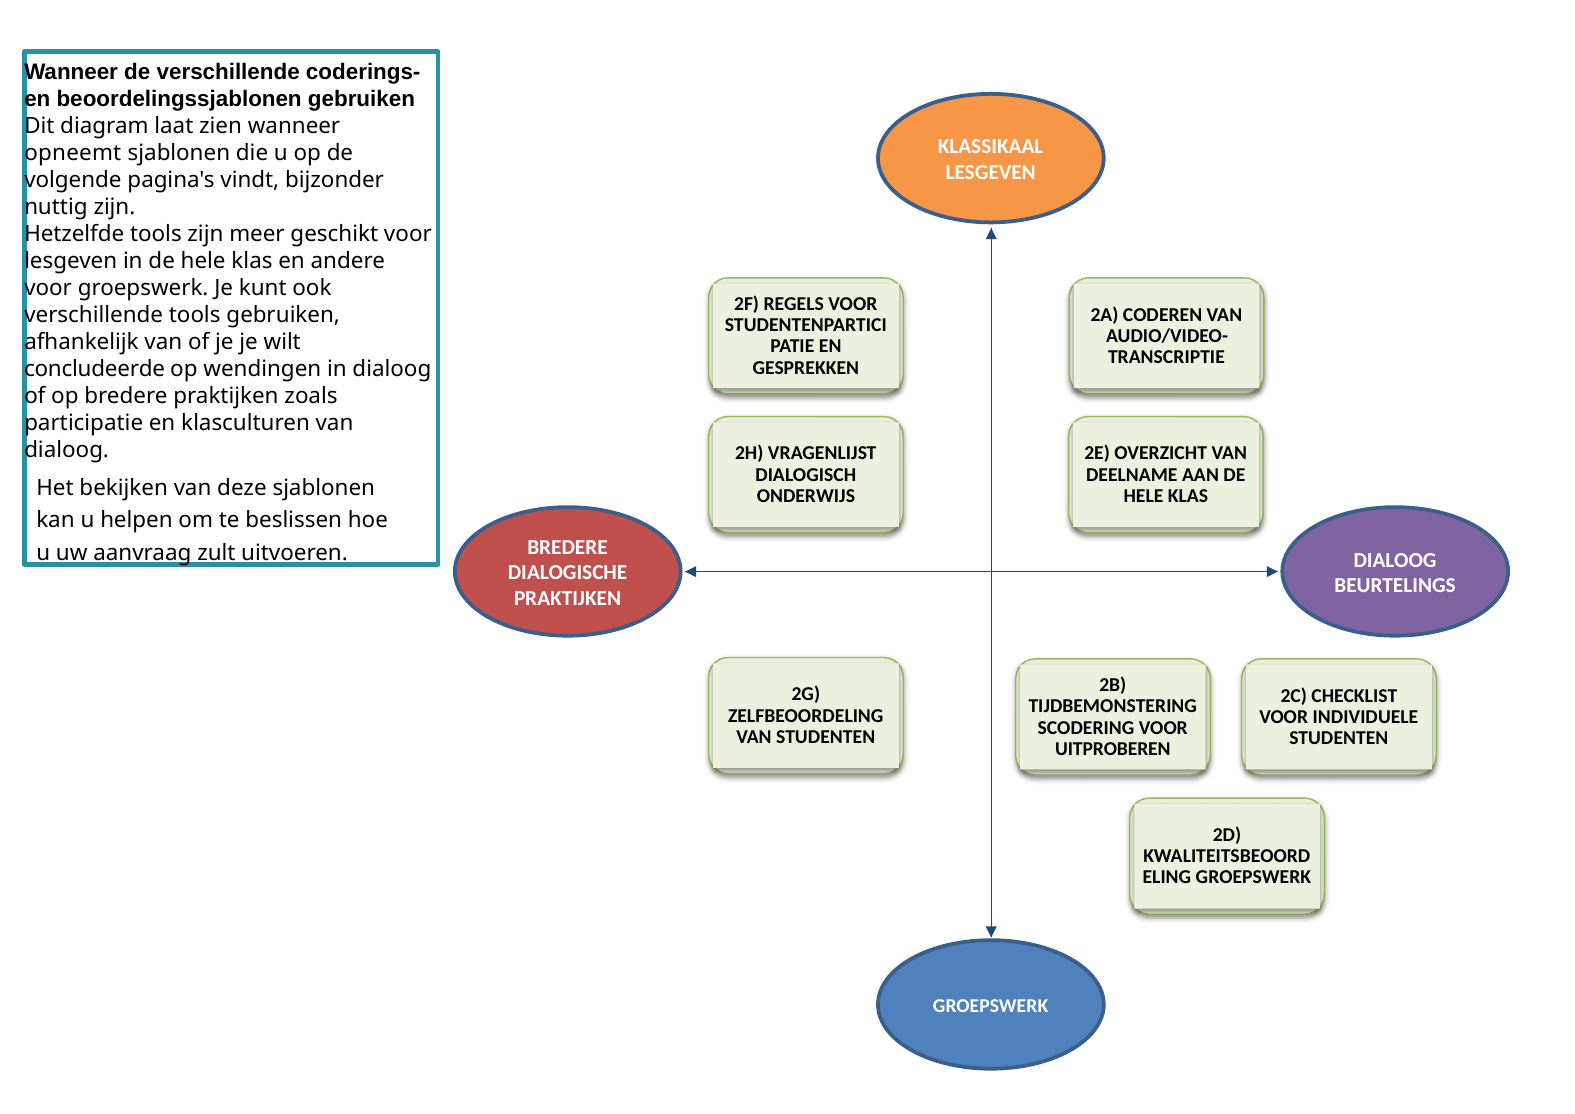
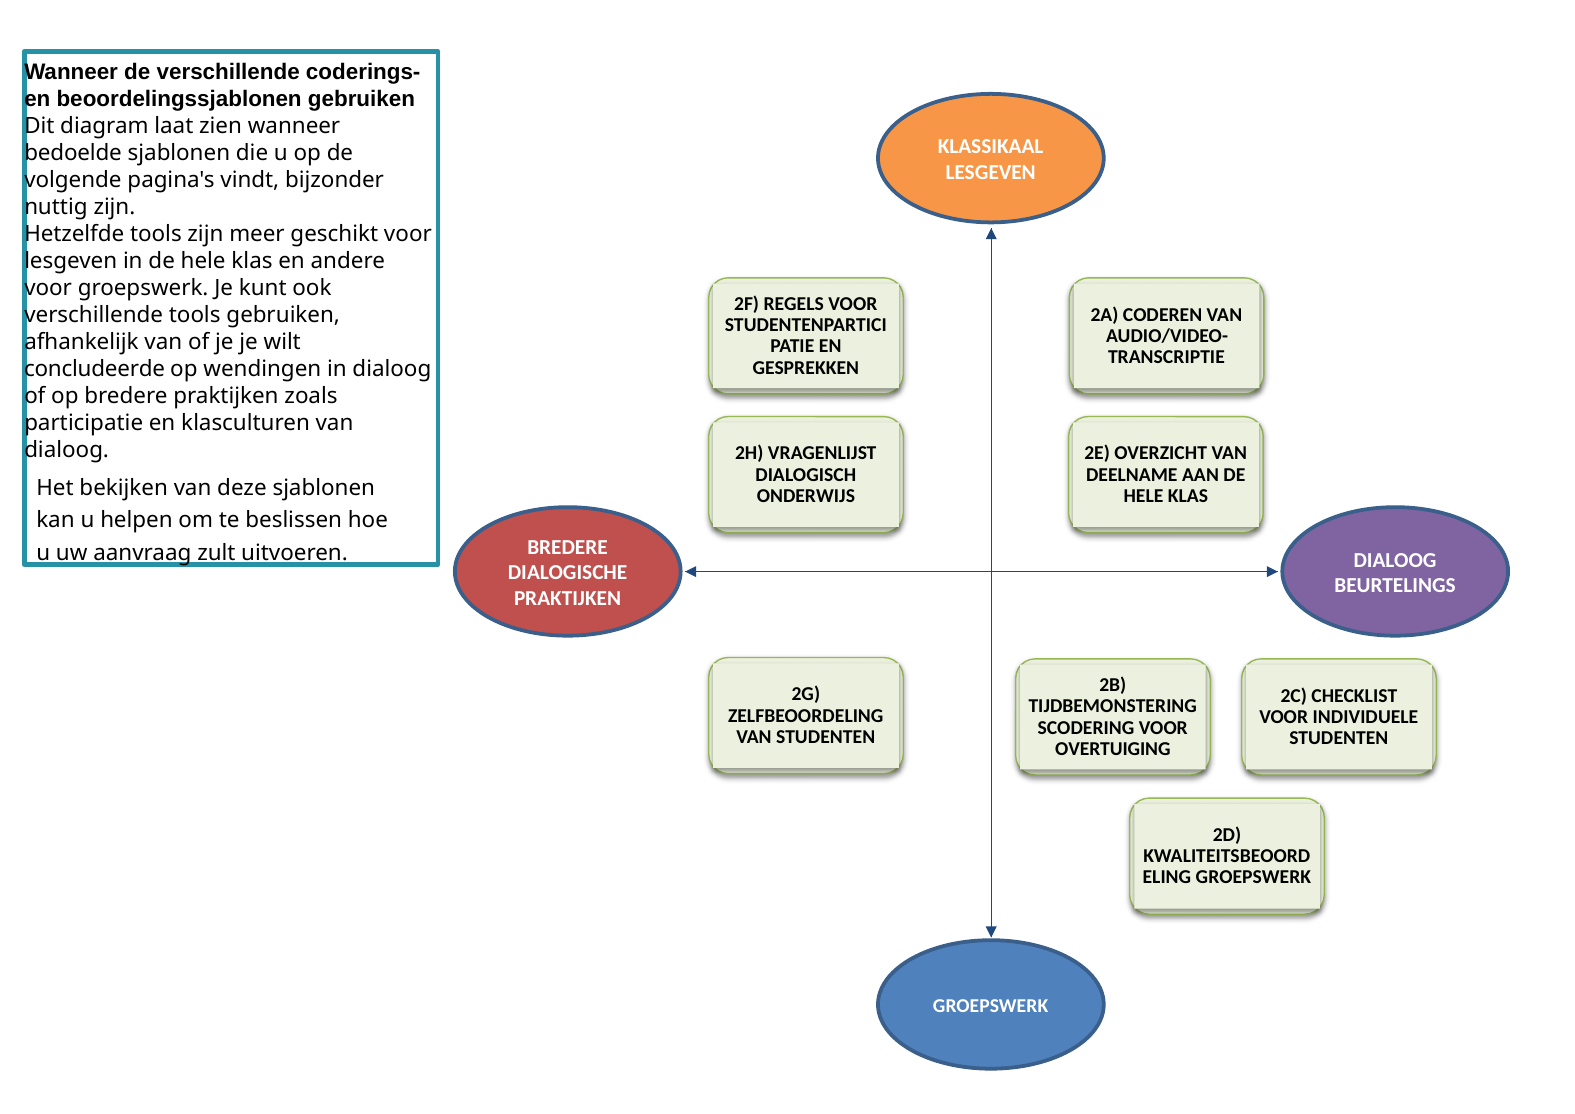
opneemt: opneemt -> bedoelde
UITPROBEREN: UITPROBEREN -> OVERTUIGING
